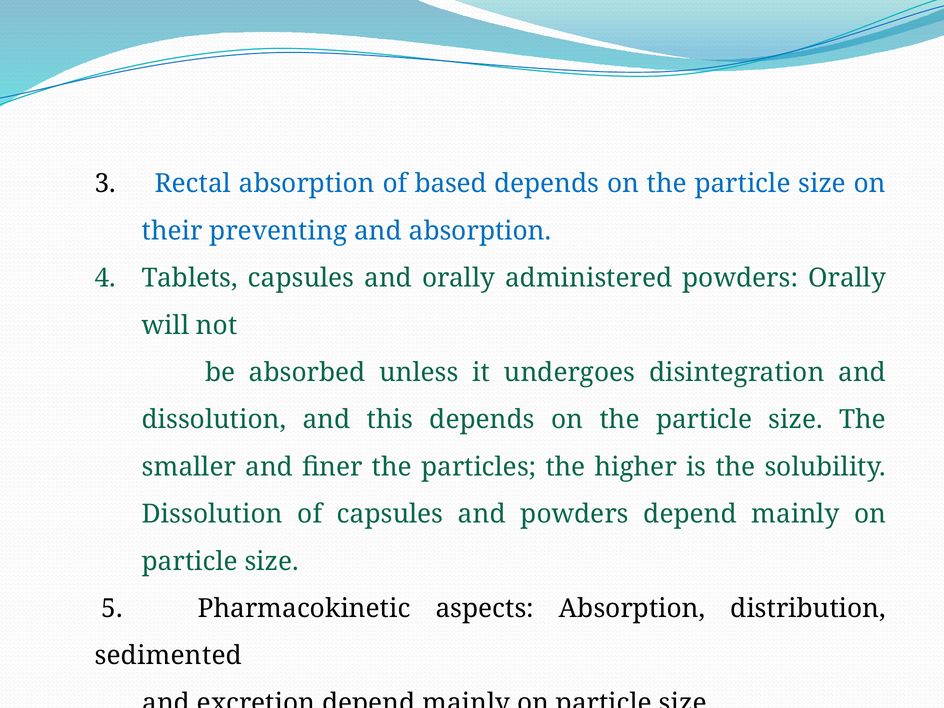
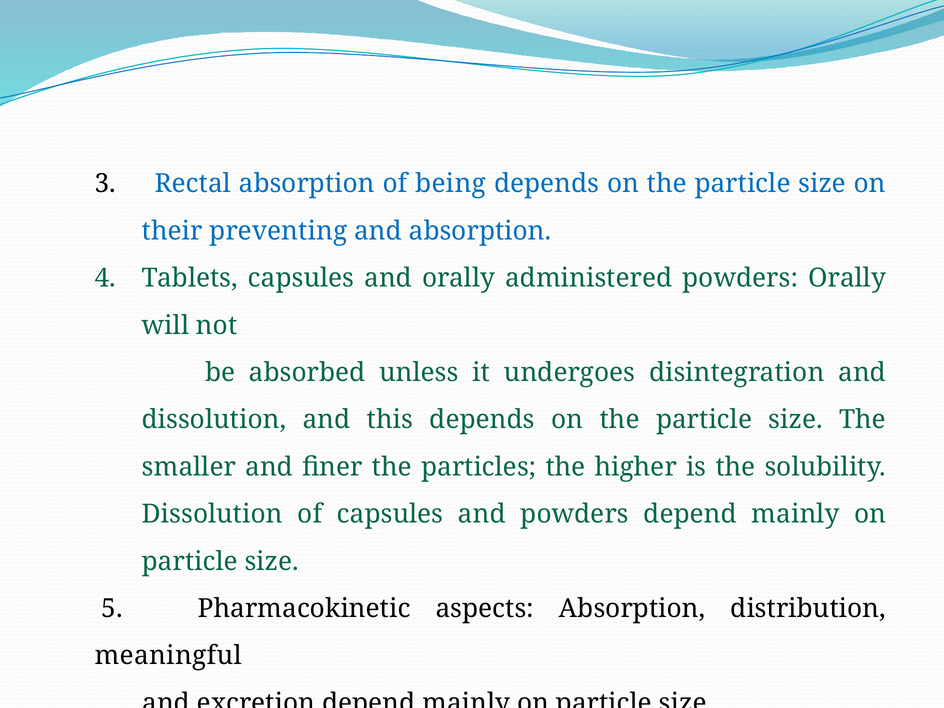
based: based -> being
sedimented: sedimented -> meaningful
